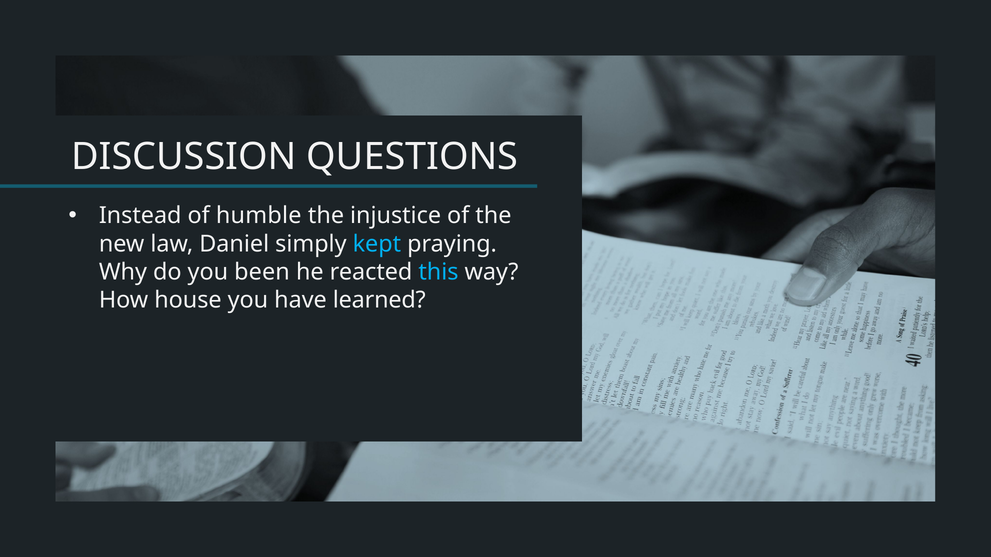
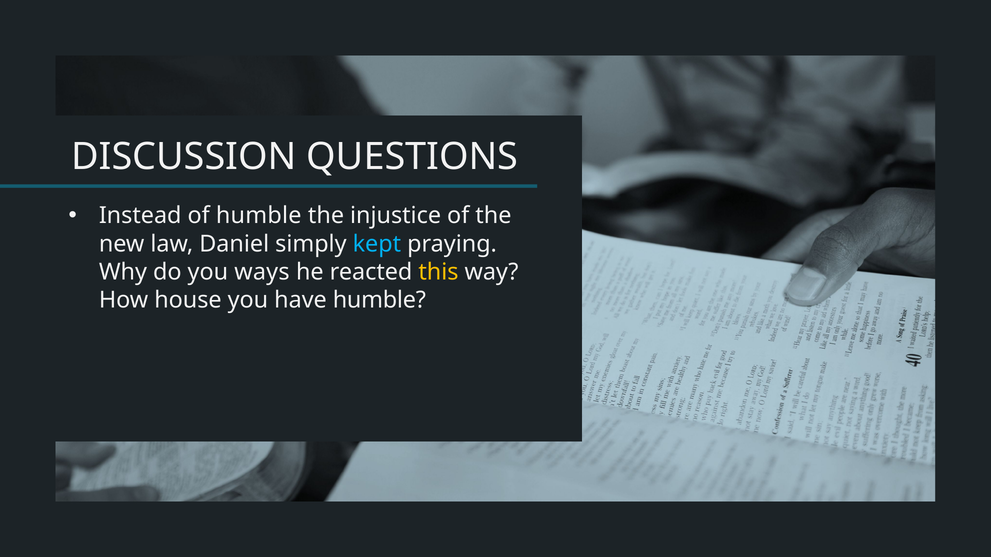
been: been -> ways
this colour: light blue -> yellow
have learned: learned -> humble
